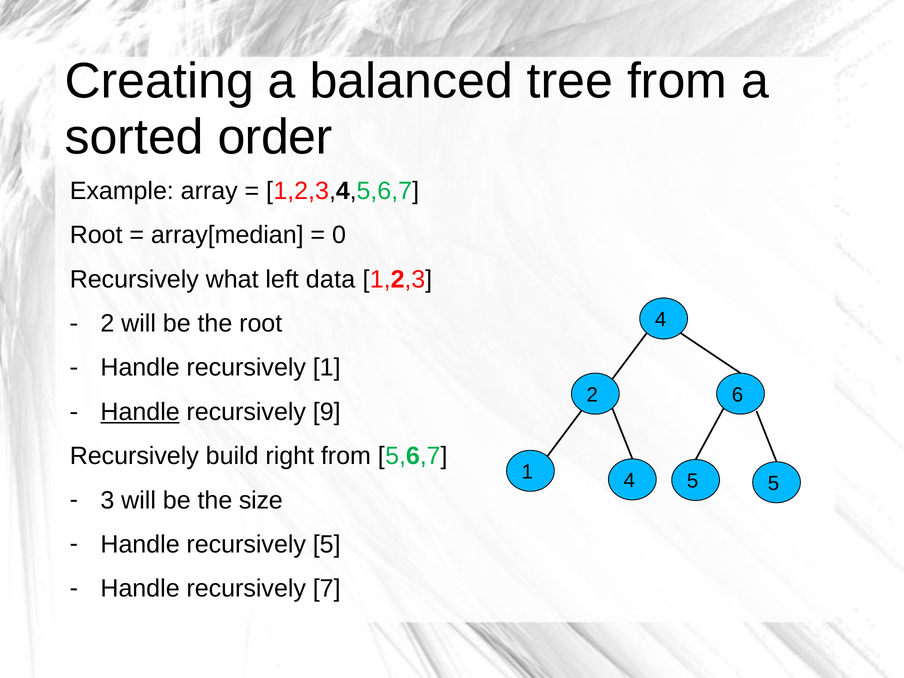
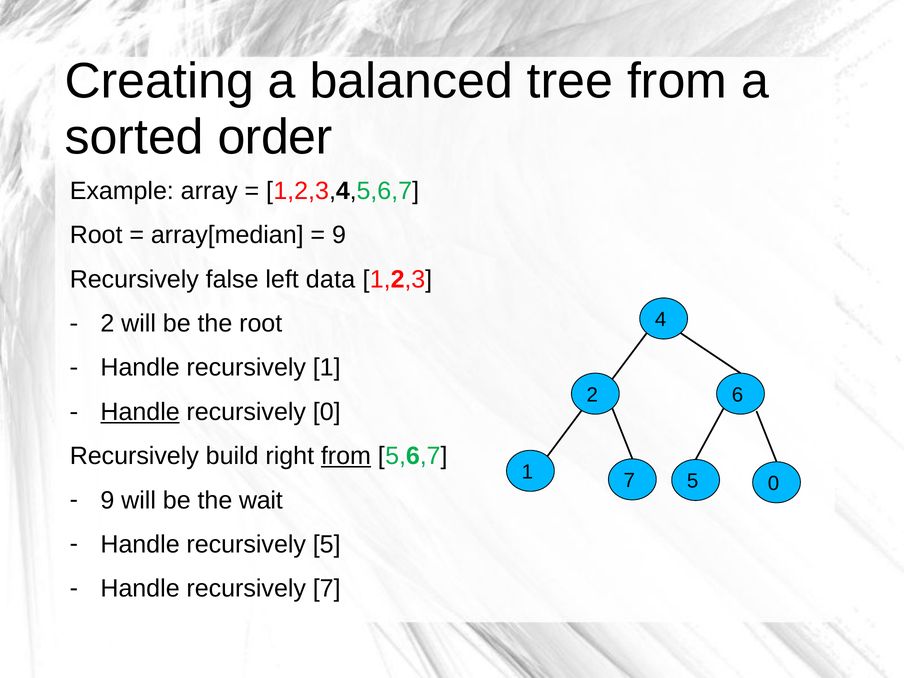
0 at (339, 235): 0 -> 9
what: what -> false
recursively 9: 9 -> 0
from at (346, 456) underline: none -> present
1 4: 4 -> 7
5 5: 5 -> 0
3 at (107, 500): 3 -> 9
size: size -> wait
